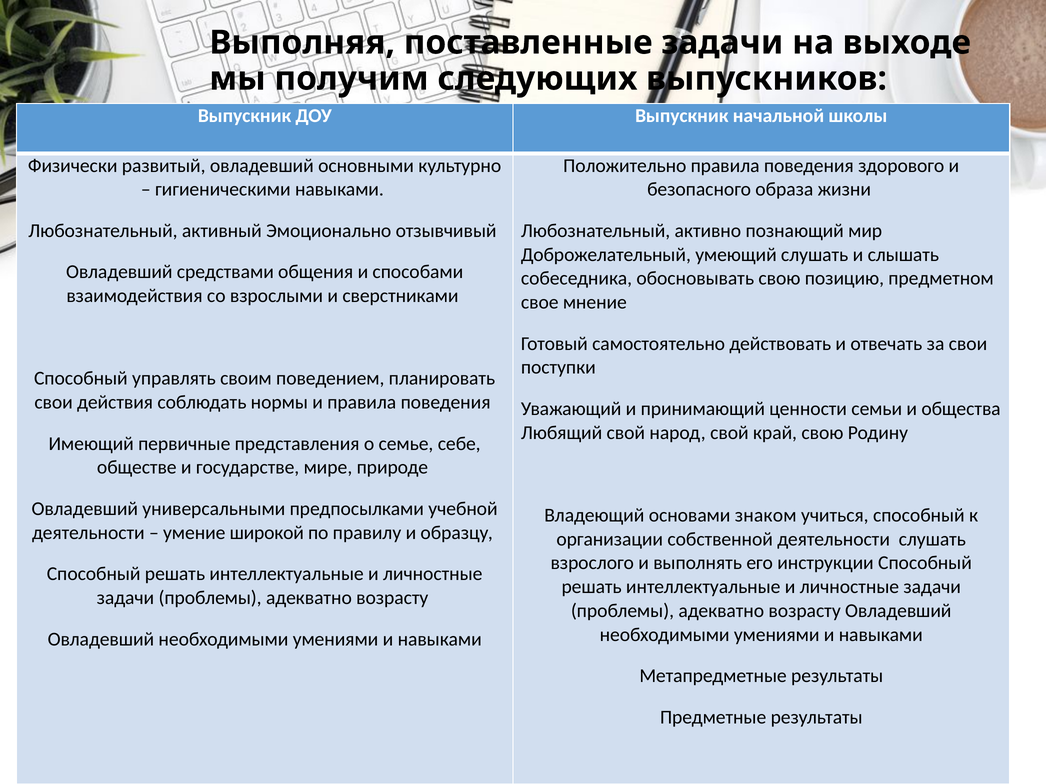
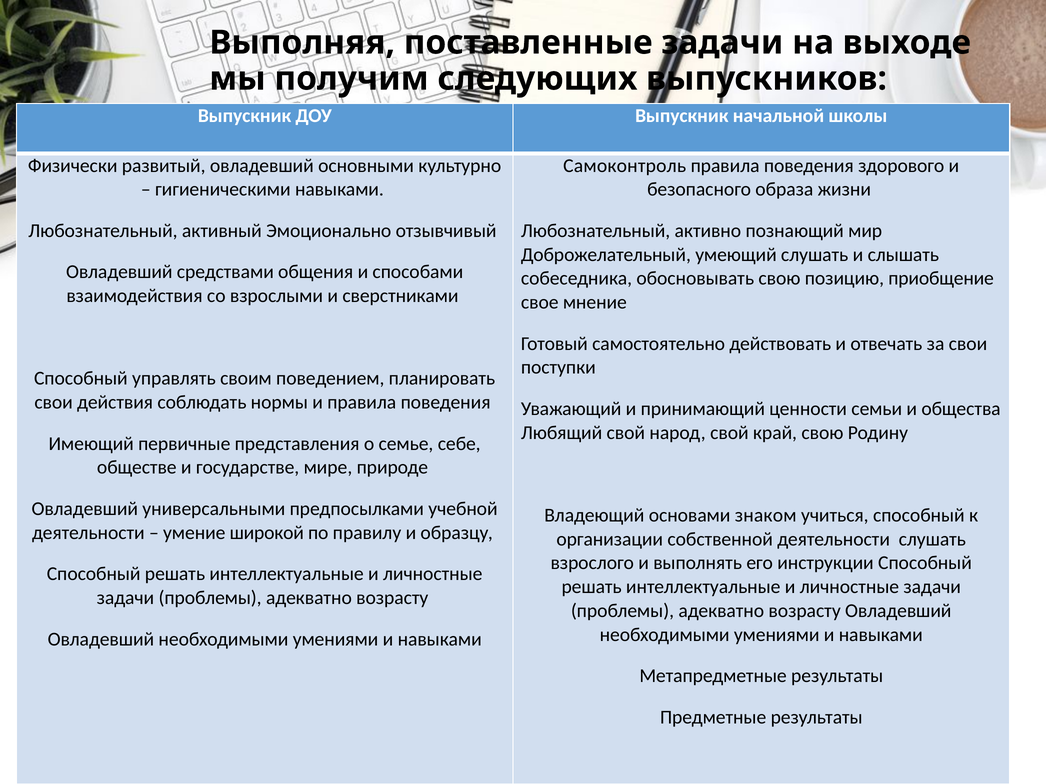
Положительно: Положительно -> Самоконтроль
предметном: предметном -> приобщение
